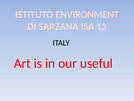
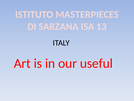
ENVIRONMENT: ENVIRONMENT -> MASTERPIECES
